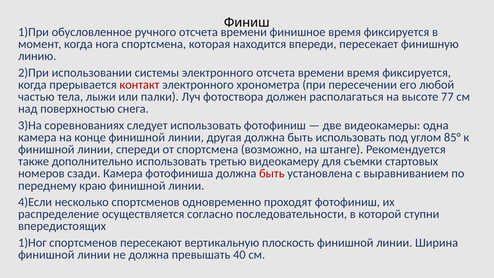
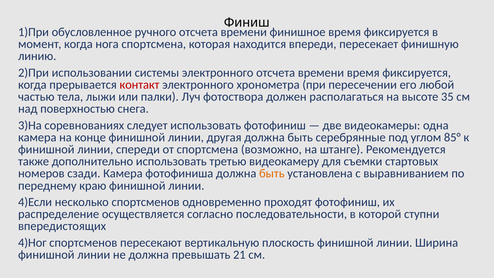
77: 77 -> 35
быть использовать: использовать -> серебрянные
быть at (272, 173) colour: red -> orange
1)Ног: 1)Ног -> 4)Ног
40: 40 -> 21
